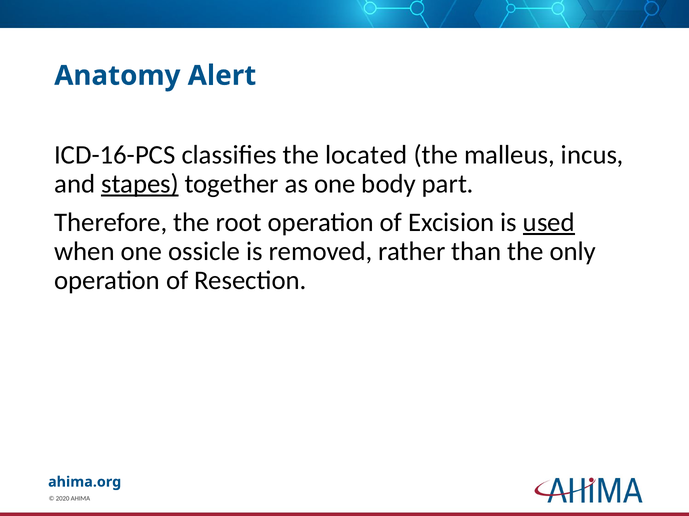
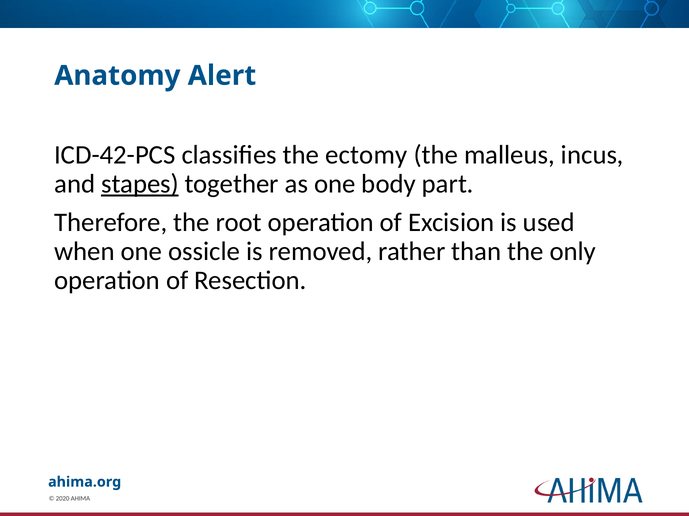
ICD-16-PCS: ICD-16-PCS -> ICD-42-PCS
located: located -> ectomy
used underline: present -> none
